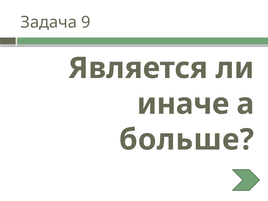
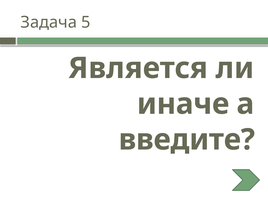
9: 9 -> 5
больше: больше -> введите
